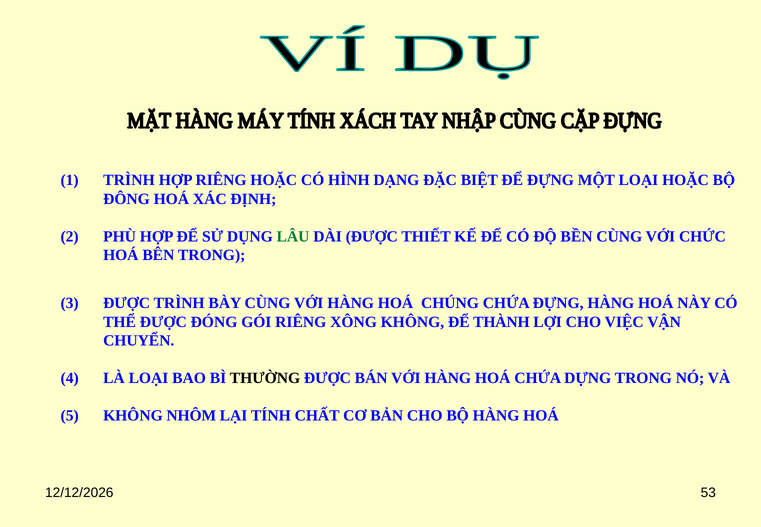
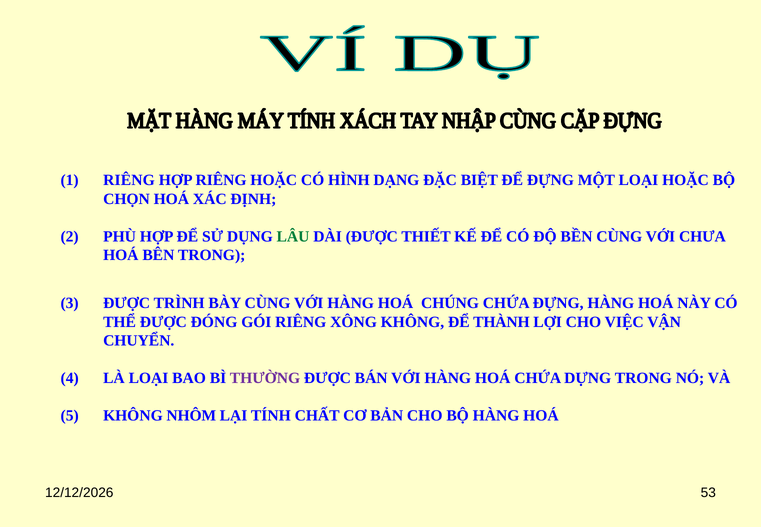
1 TRÌNH: TRÌNH -> RIÊNG
ĐÔNG: ĐÔNG -> CHỌN
CHỨC: CHỨC -> CHƯA
THƯỜNG colour: black -> purple
